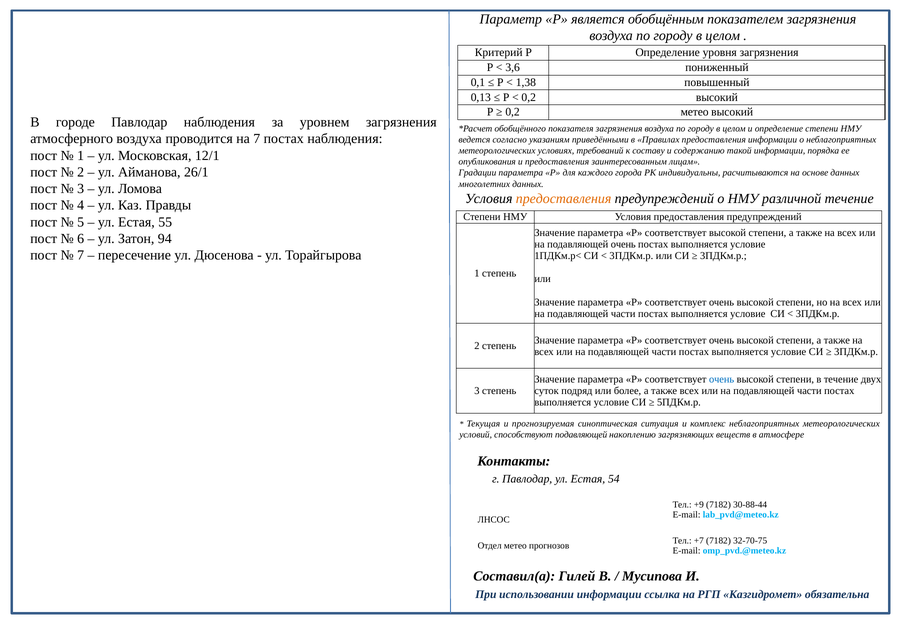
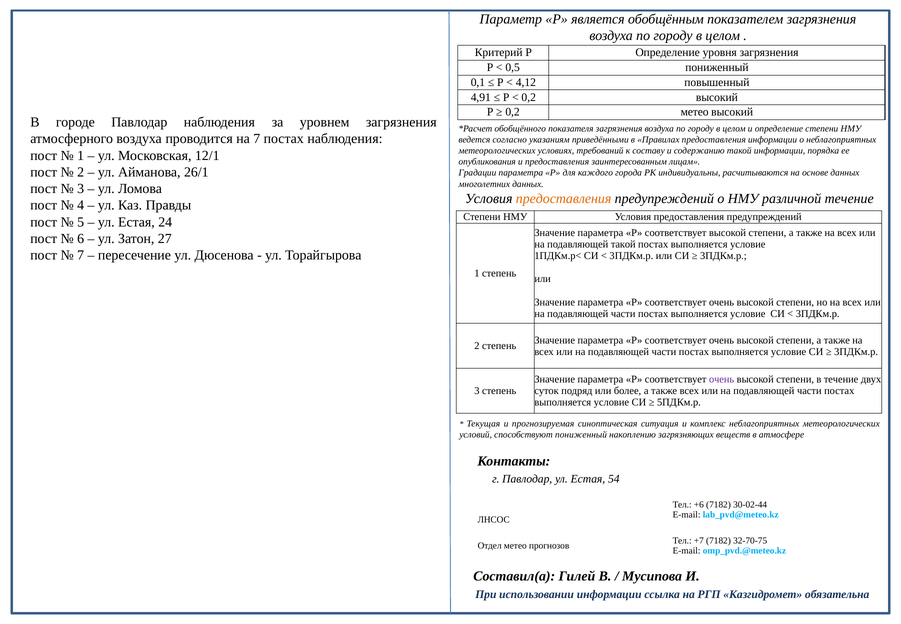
3,6: 3,6 -> 0,5
1,38: 1,38 -> 4,12
0,13: 0,13 -> 4,91
55: 55 -> 24
94: 94 -> 27
подавляющей очень: очень -> такой
очень at (722, 379) colour: blue -> purple
способствуют подавляющей: подавляющей -> пониженный
+9: +9 -> +6
30-88-44: 30-88-44 -> 30-02-44
